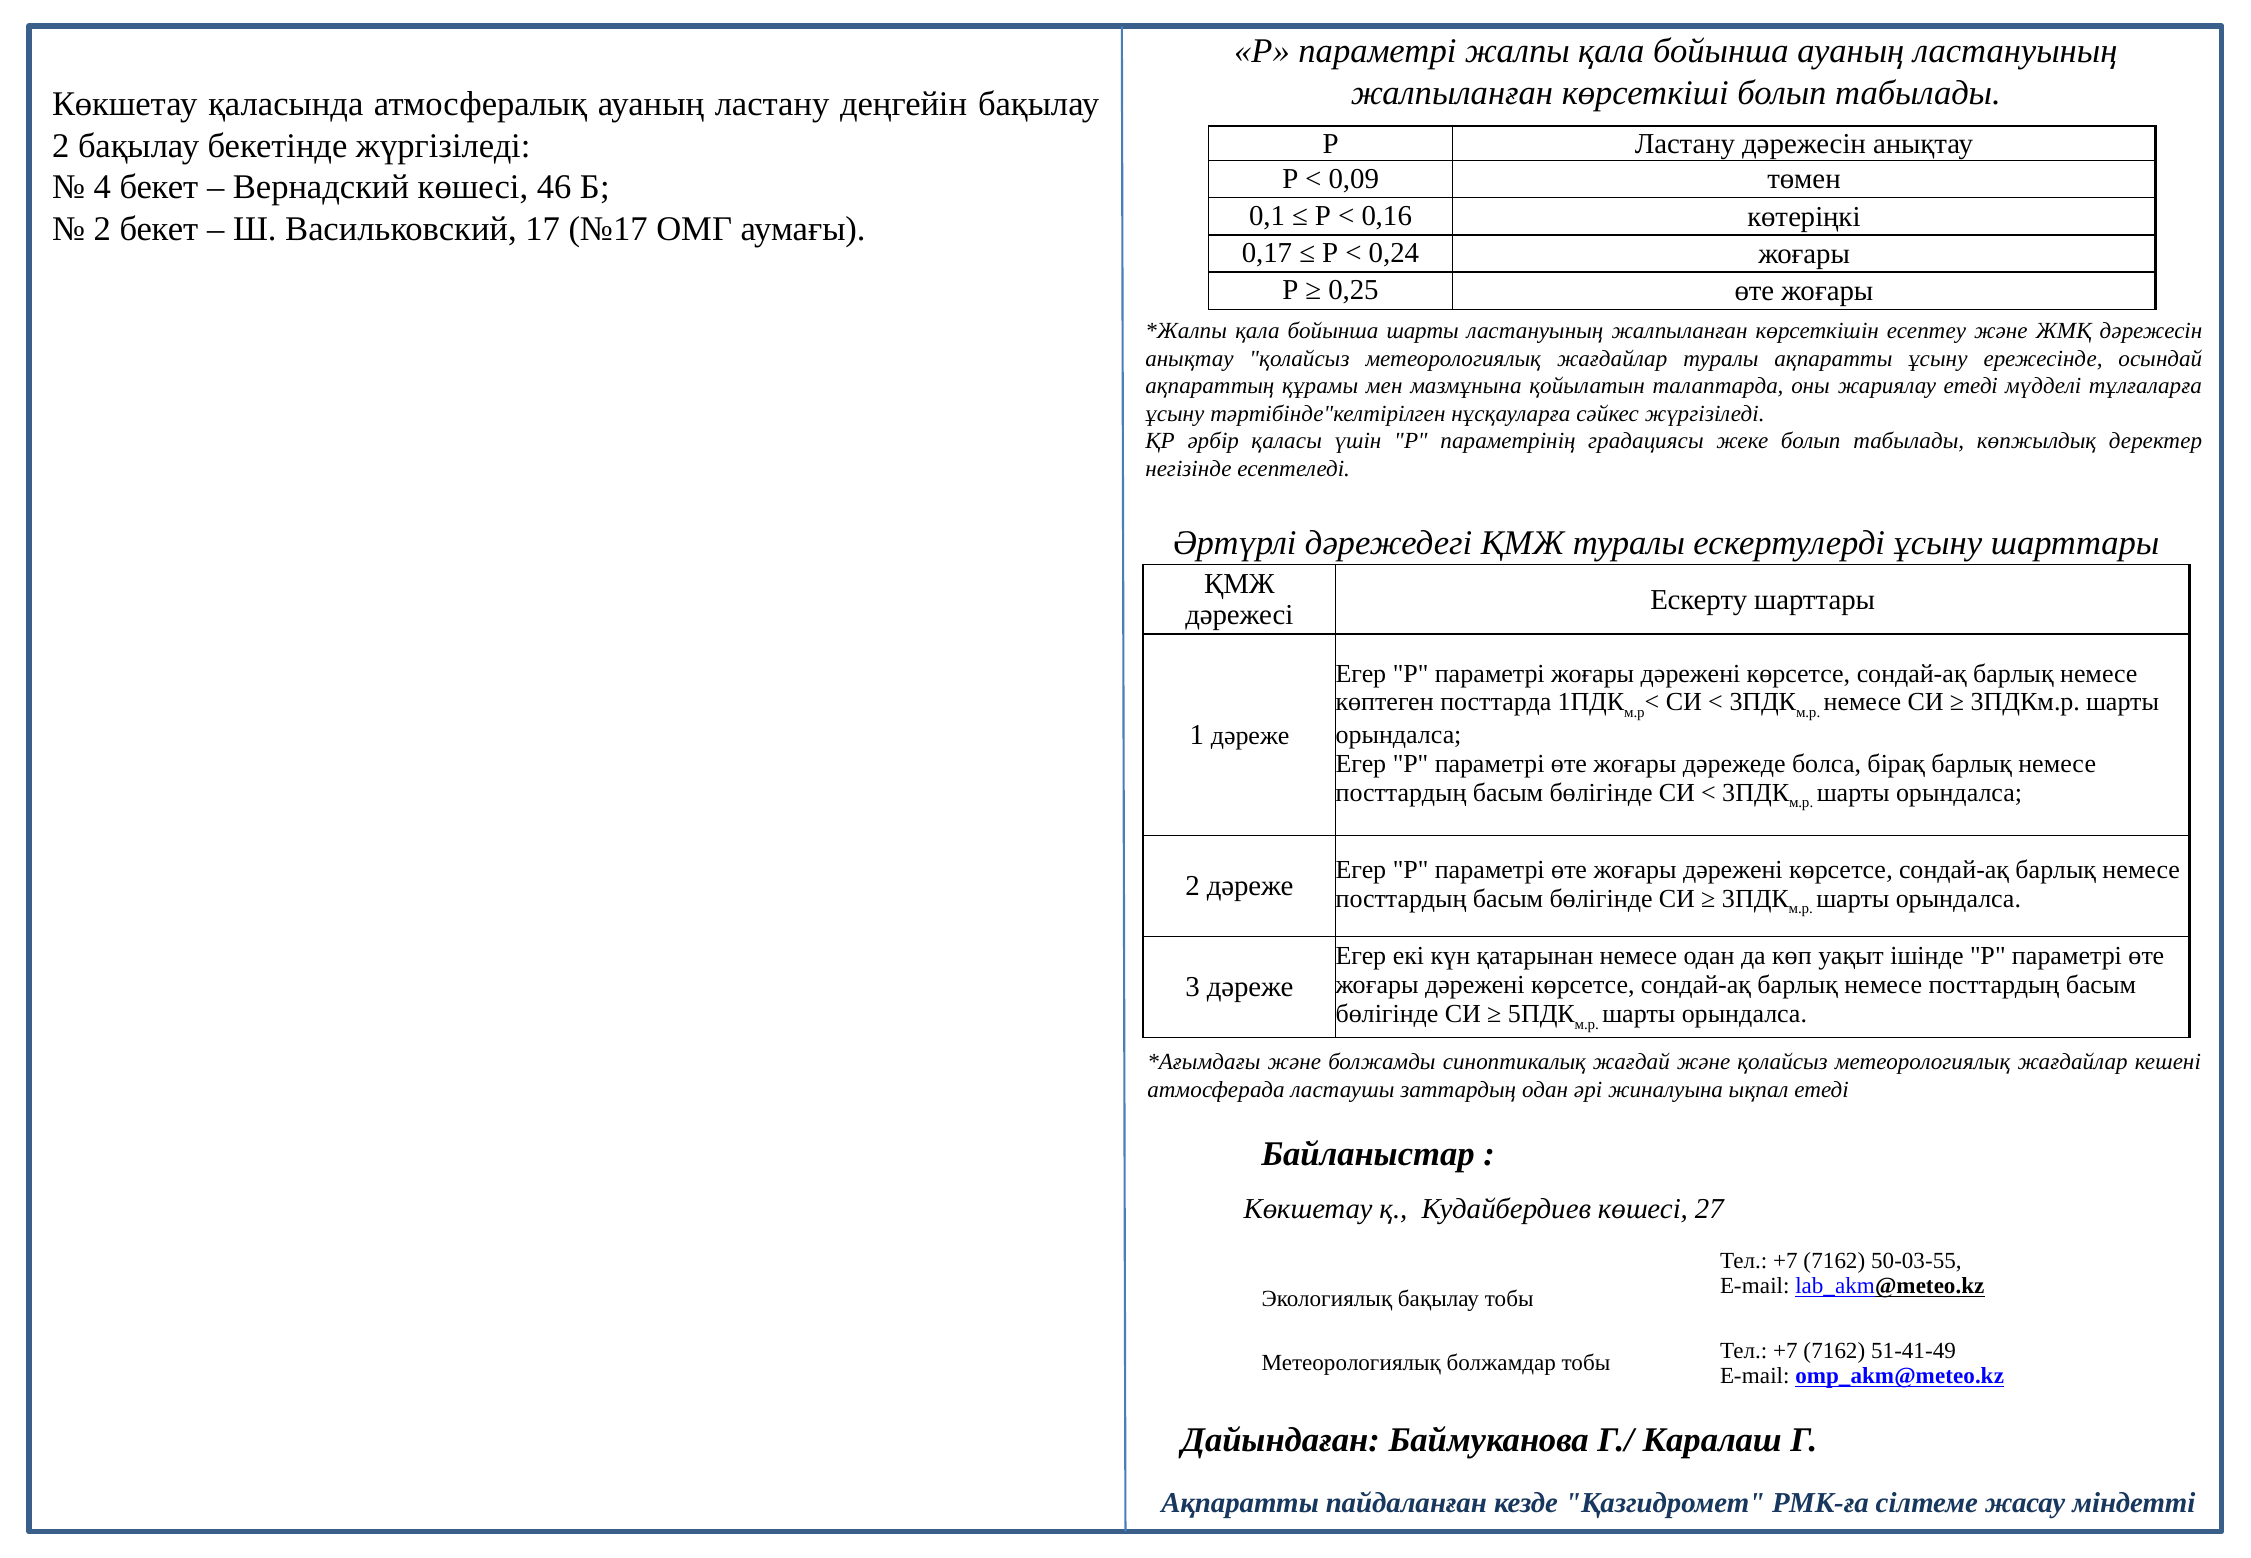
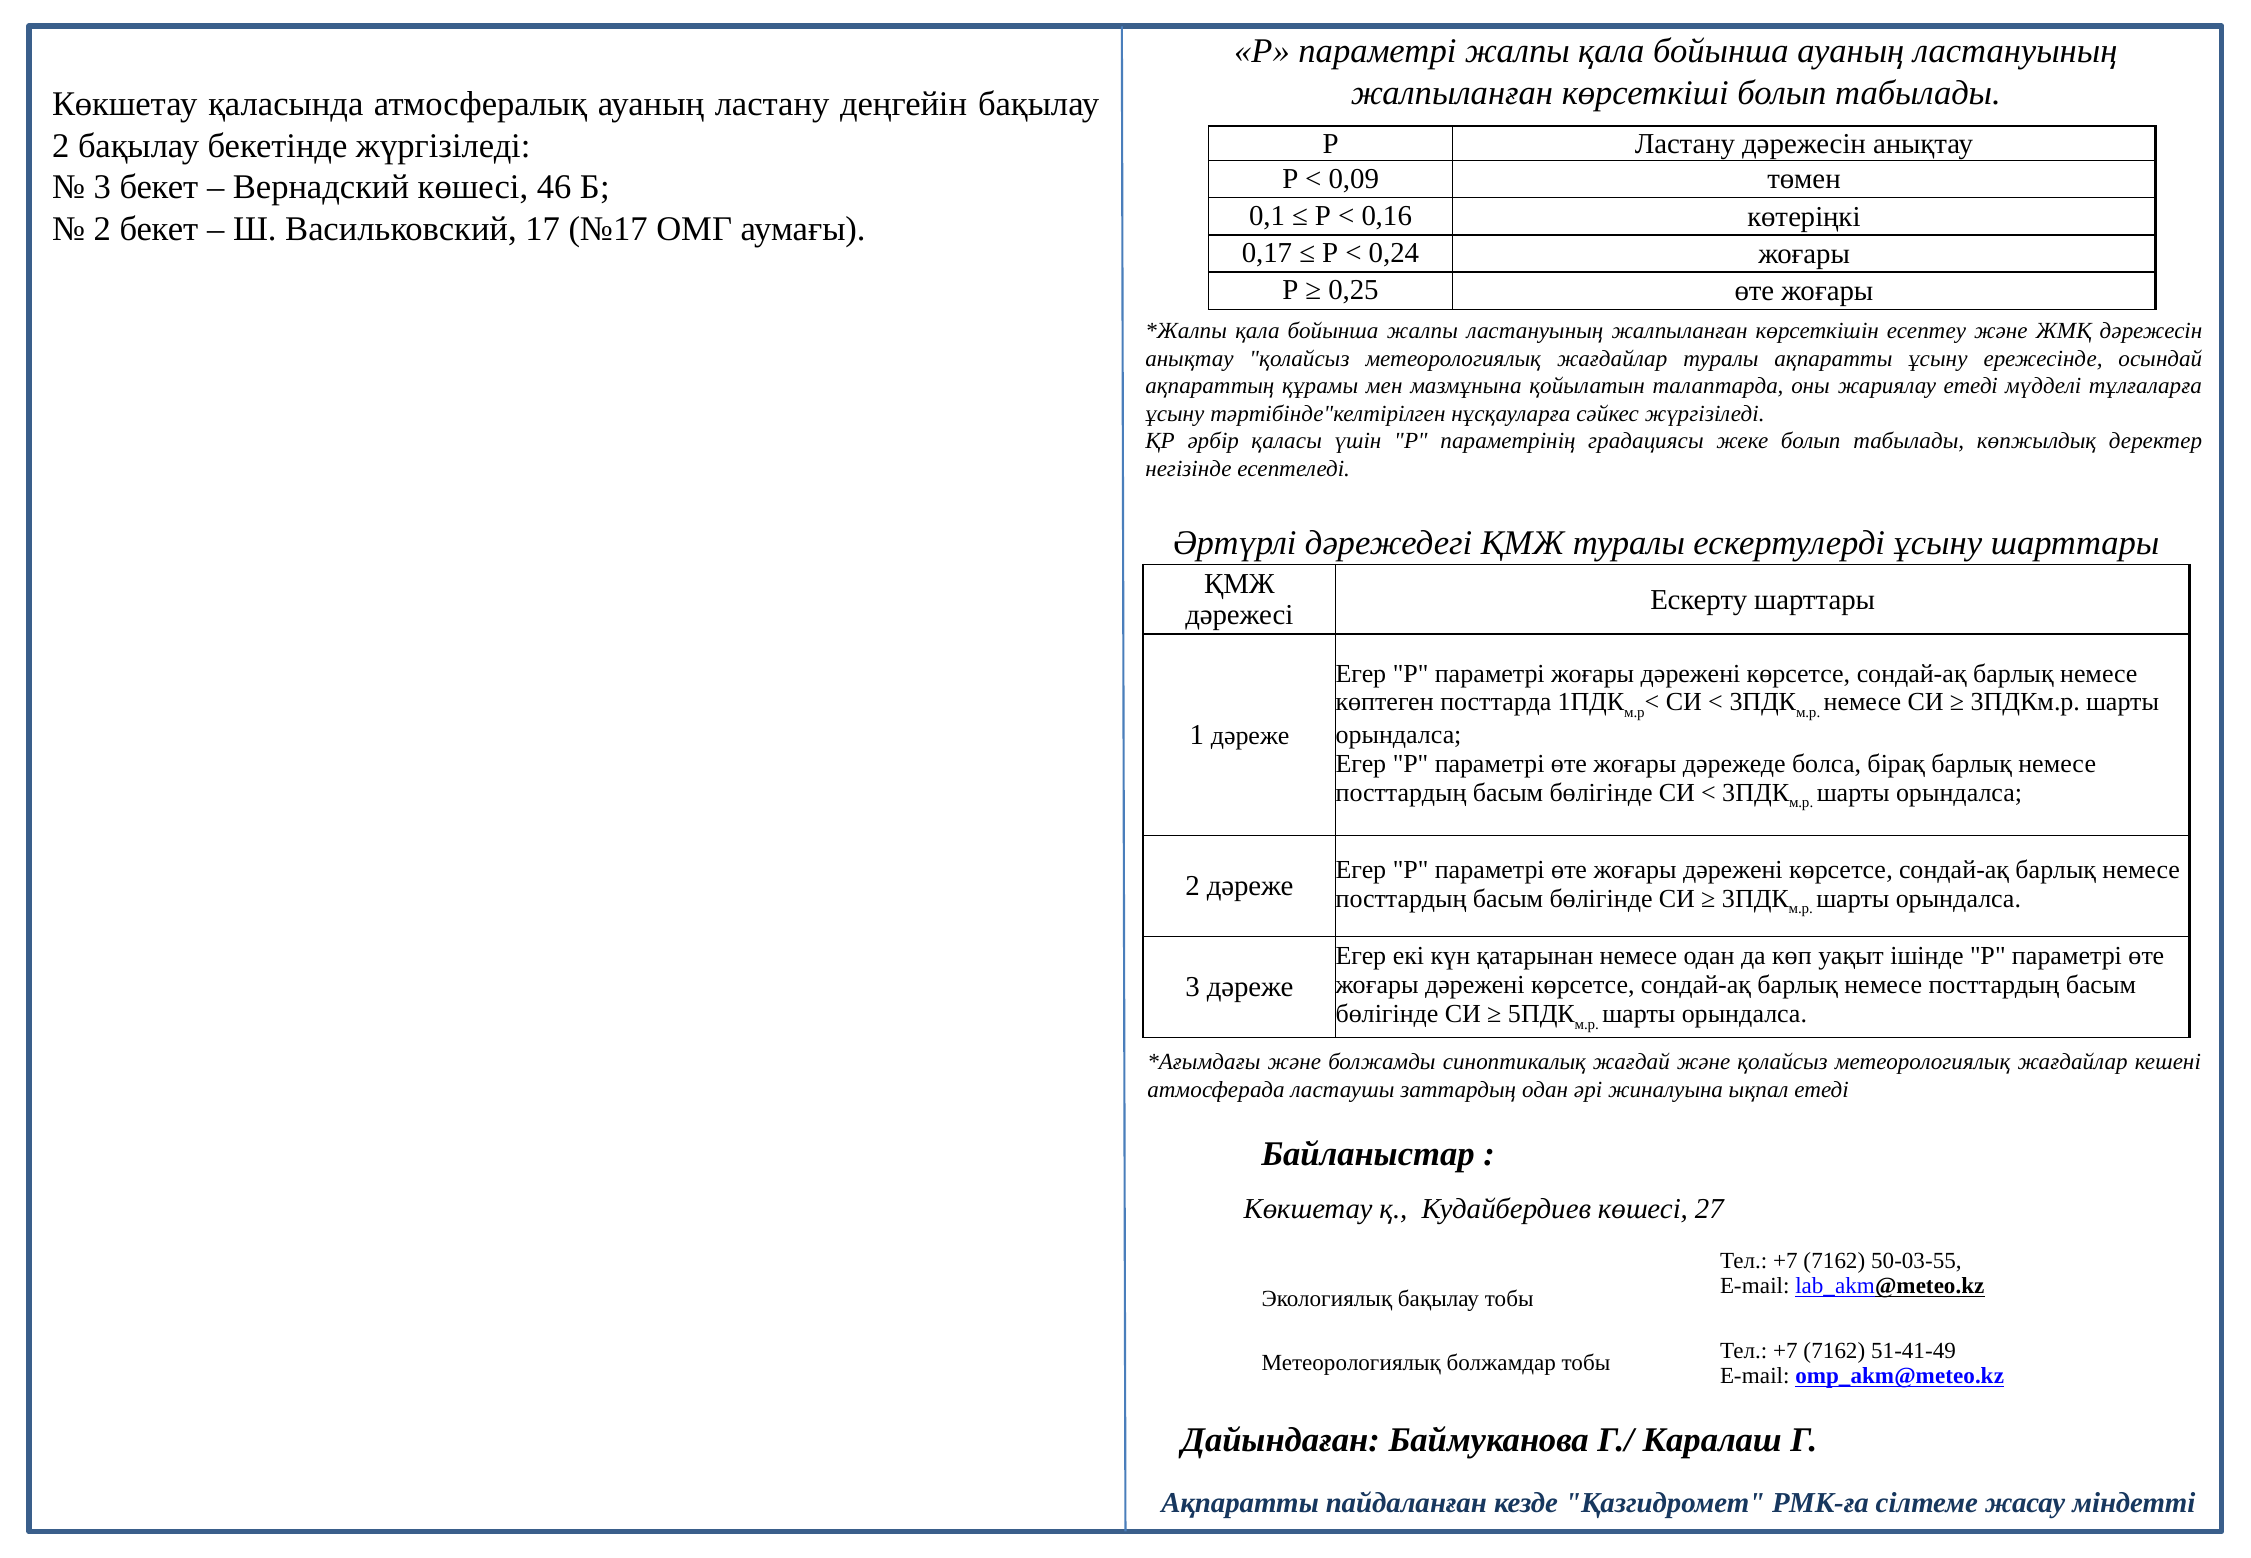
4 at (102, 187): 4 -> 3
бойынша шарты: шарты -> жалпы
